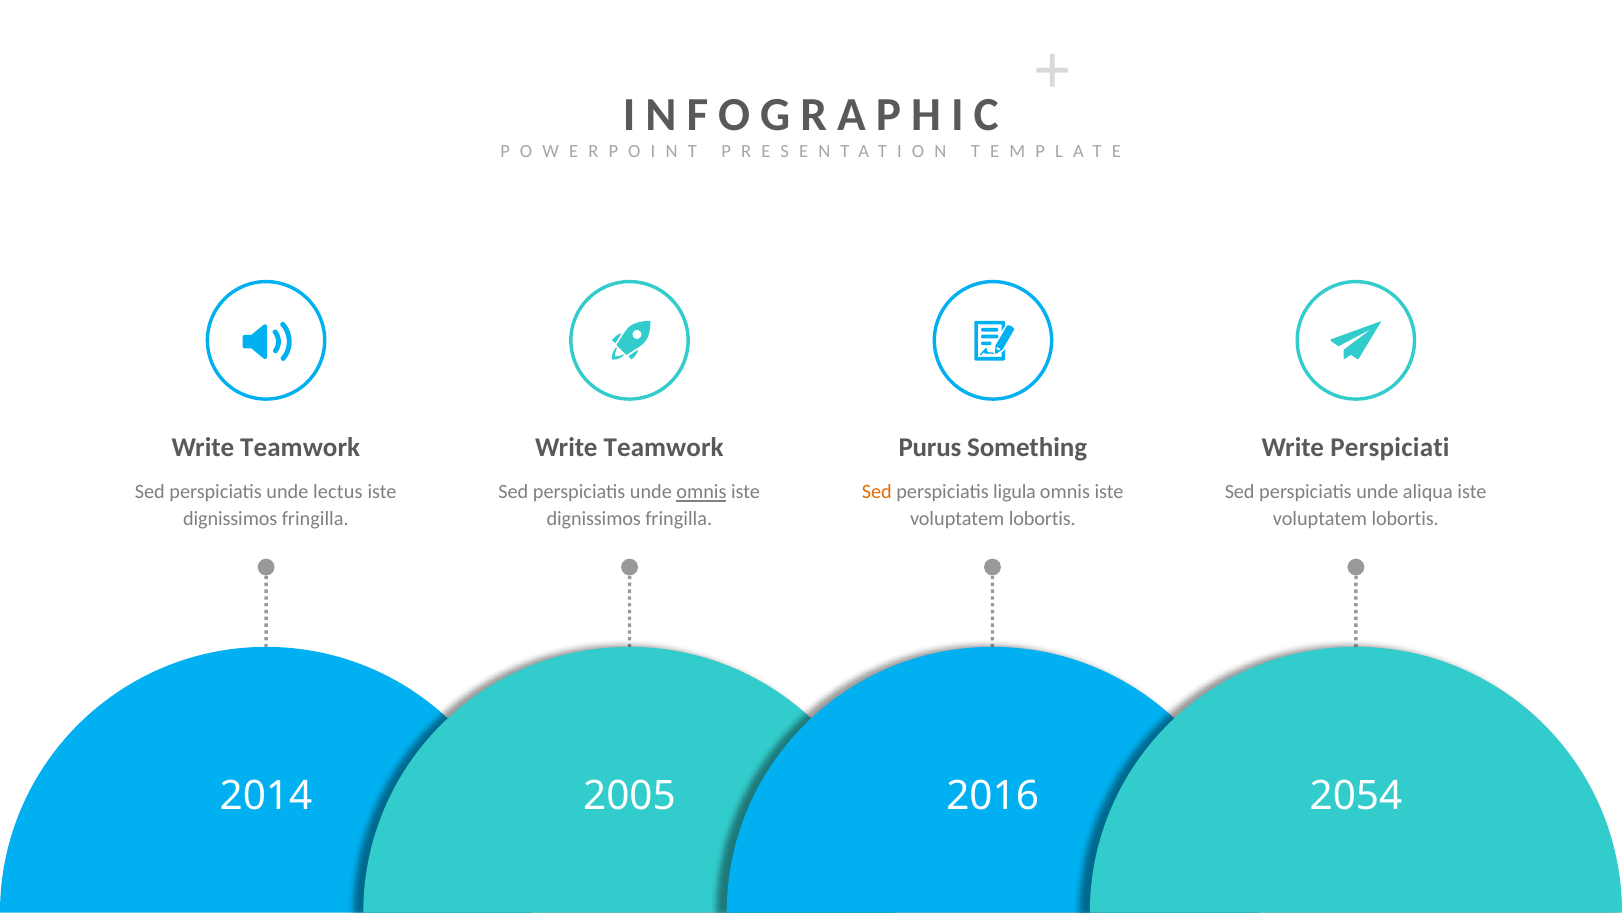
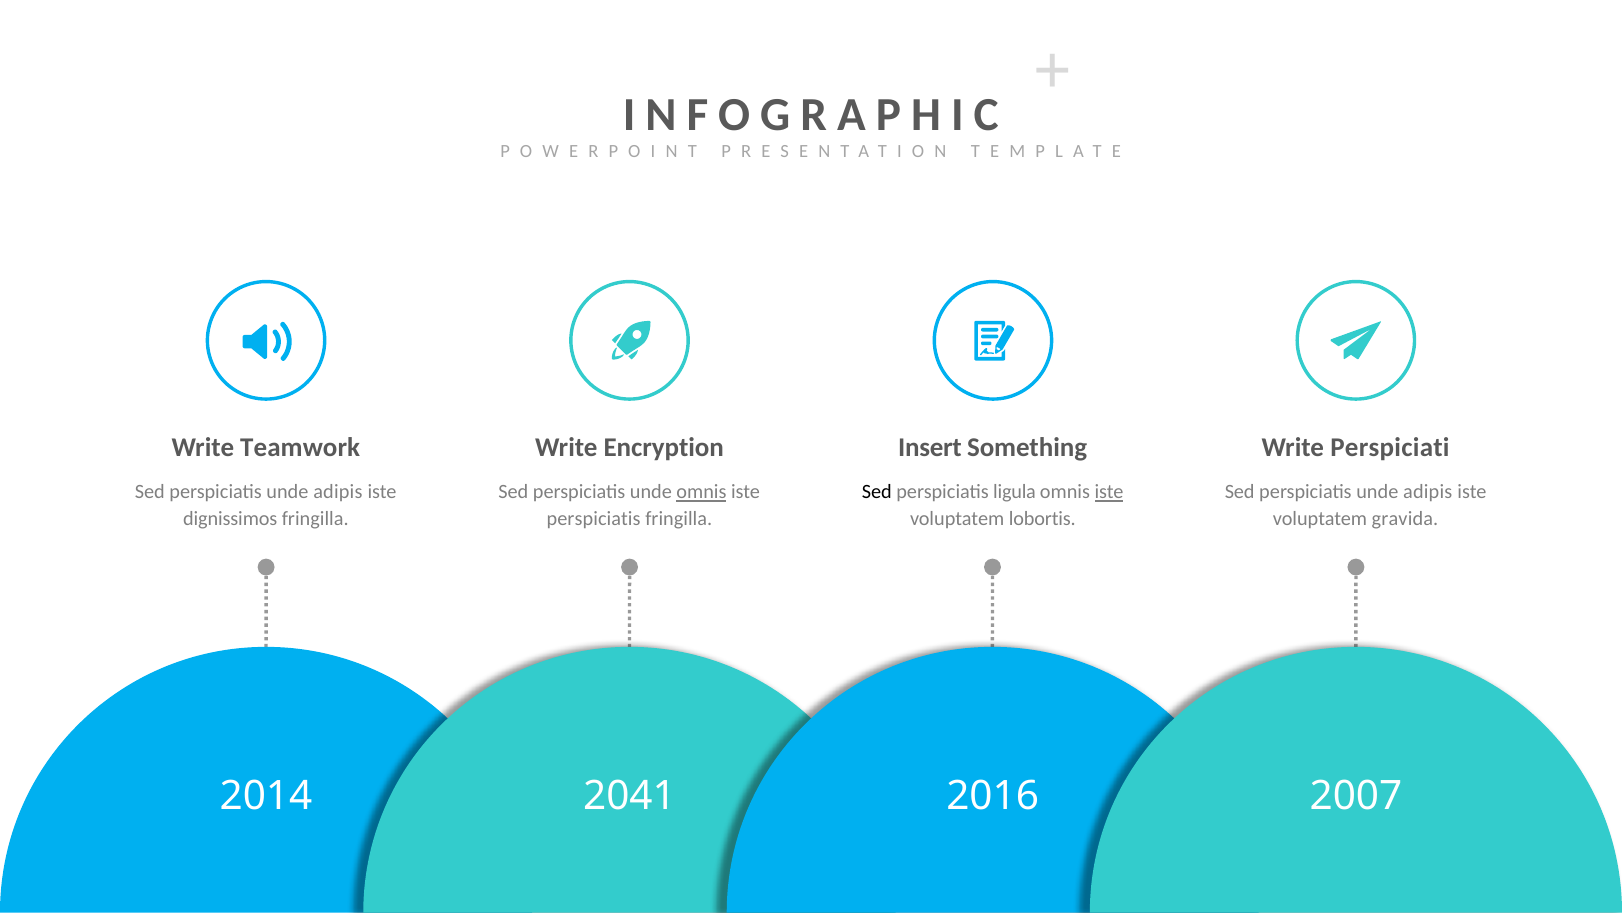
Teamwork at (664, 448): Teamwork -> Encryption
Purus: Purus -> Insert
lectus at (338, 492): lectus -> adipis
Sed at (877, 492) colour: orange -> black
iste at (1109, 492) underline: none -> present
aliqua at (1428, 492): aliqua -> adipis
dignissimos at (594, 519): dignissimos -> perspiciatis
lobortis at (1405, 519): lobortis -> gravida
2005: 2005 -> 2041
2054: 2054 -> 2007
